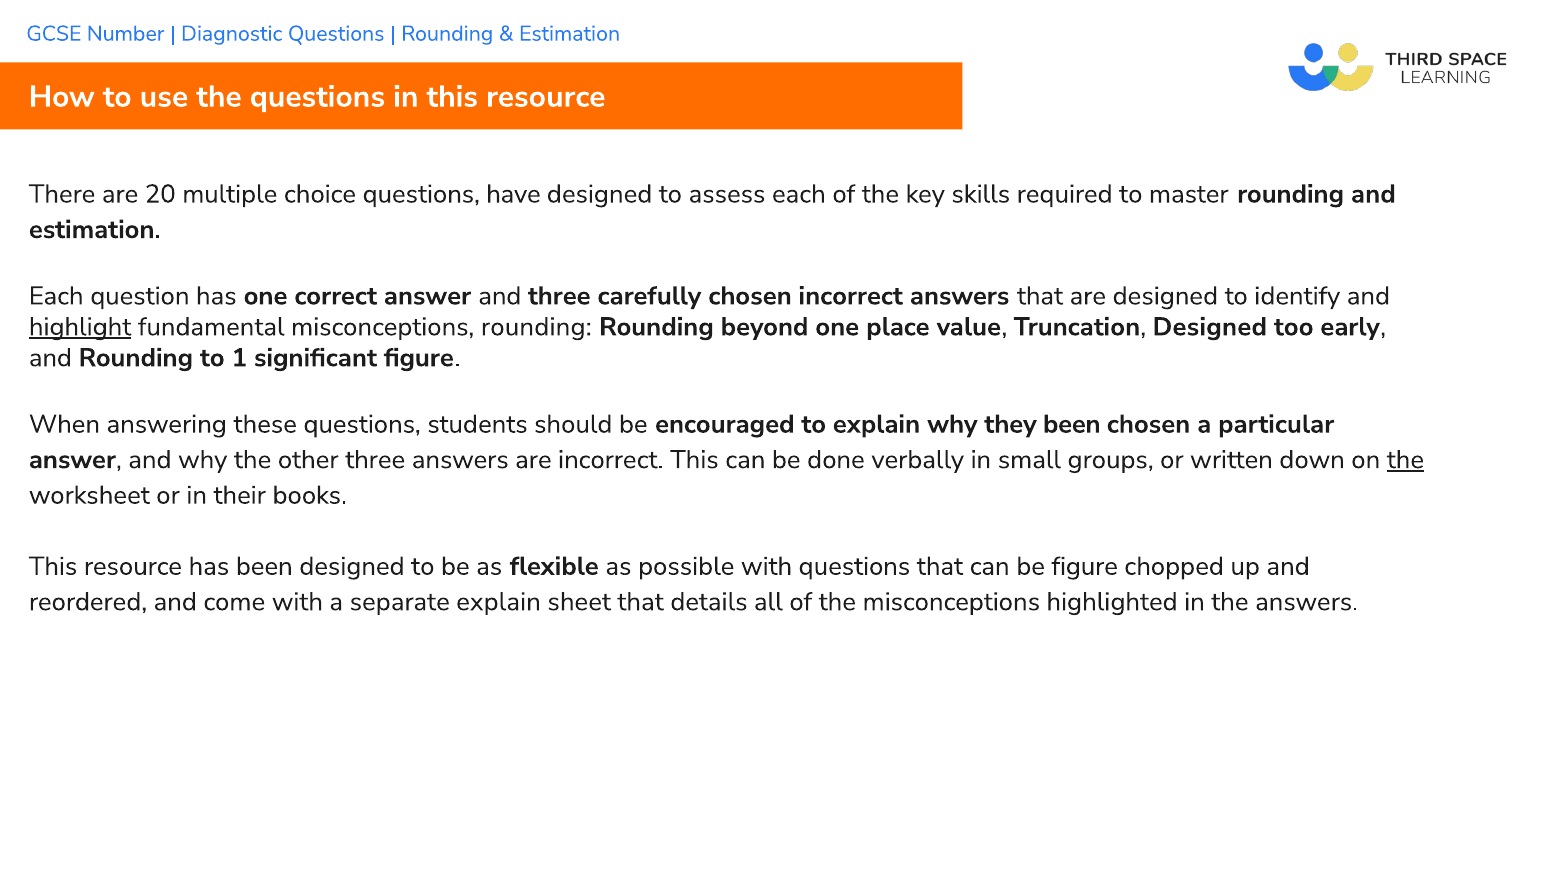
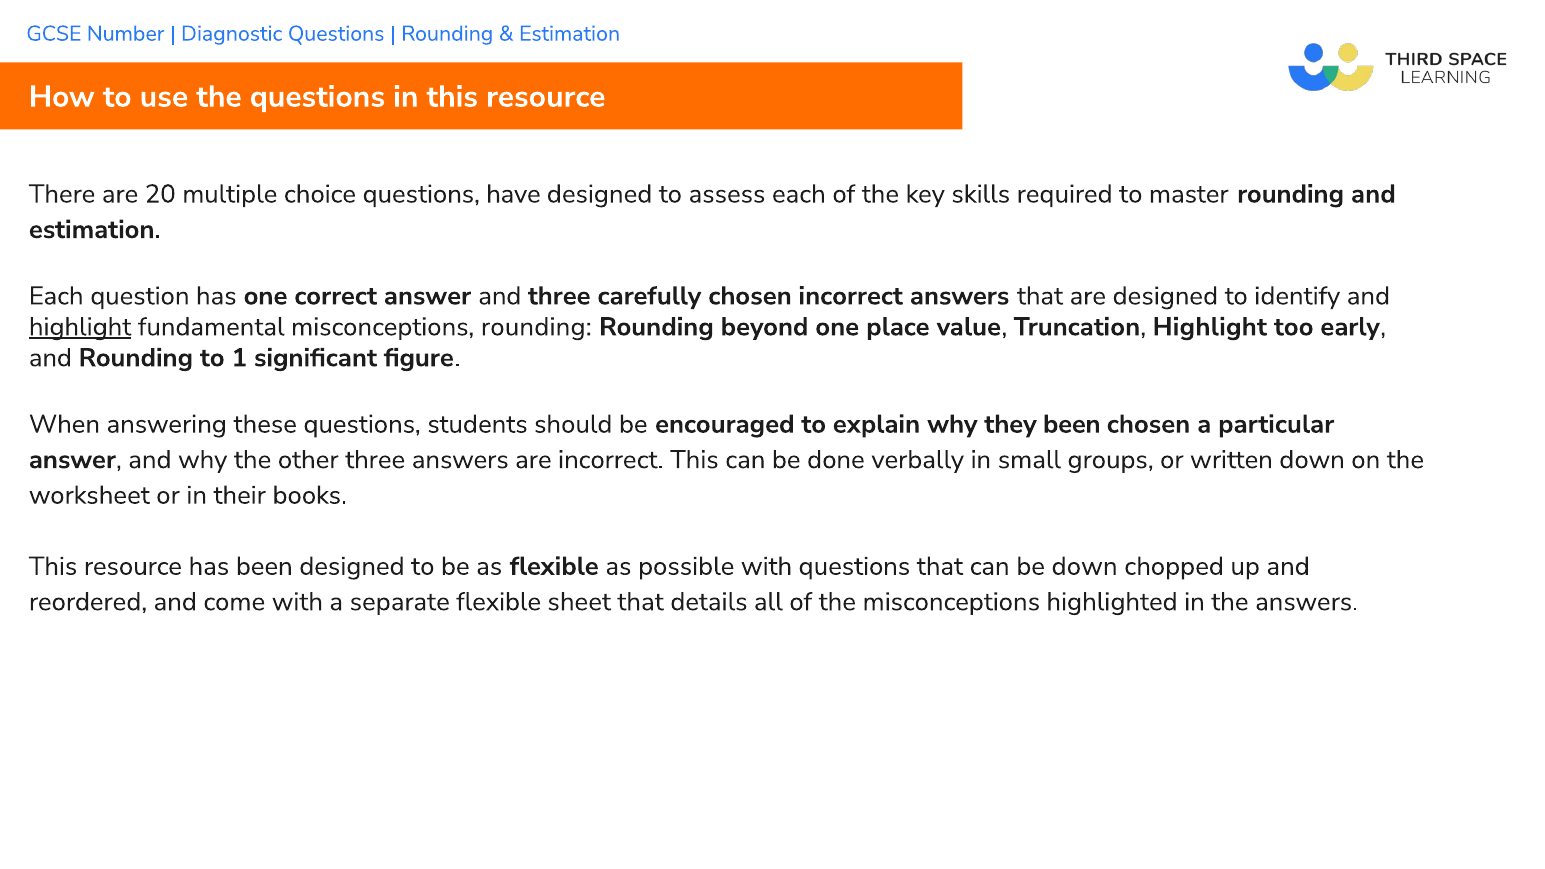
Truncation Designed: Designed -> Highlight
the at (1405, 460) underline: present -> none
be figure: figure -> down
separate explain: explain -> flexible
